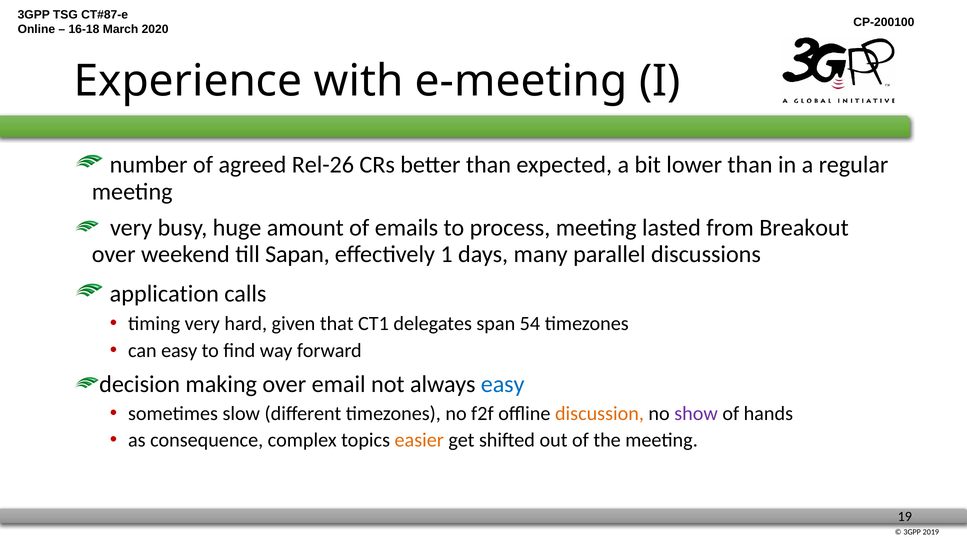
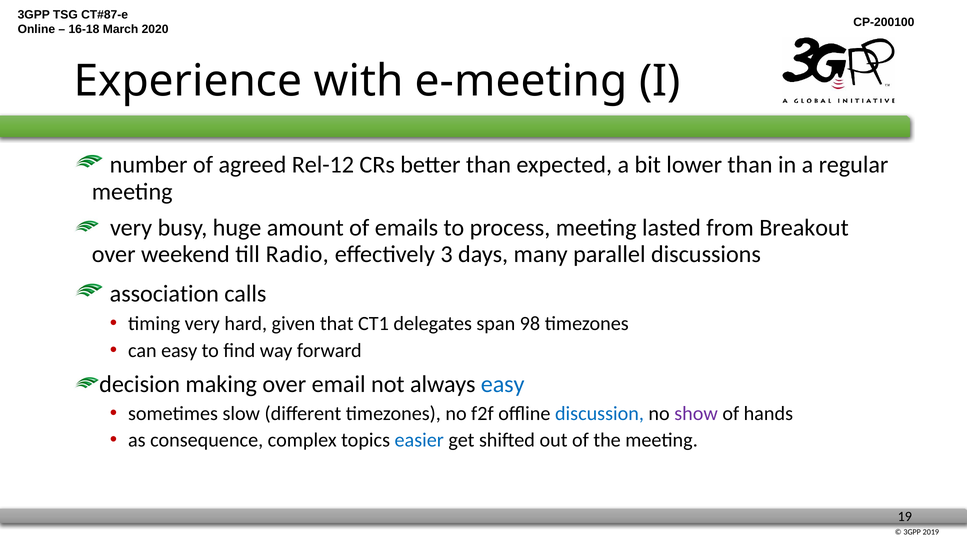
Rel-26: Rel-26 -> Rel-12
Sapan: Sapan -> Radio
1: 1 -> 3
application: application -> association
54: 54 -> 98
discussion colour: orange -> blue
easier colour: orange -> blue
